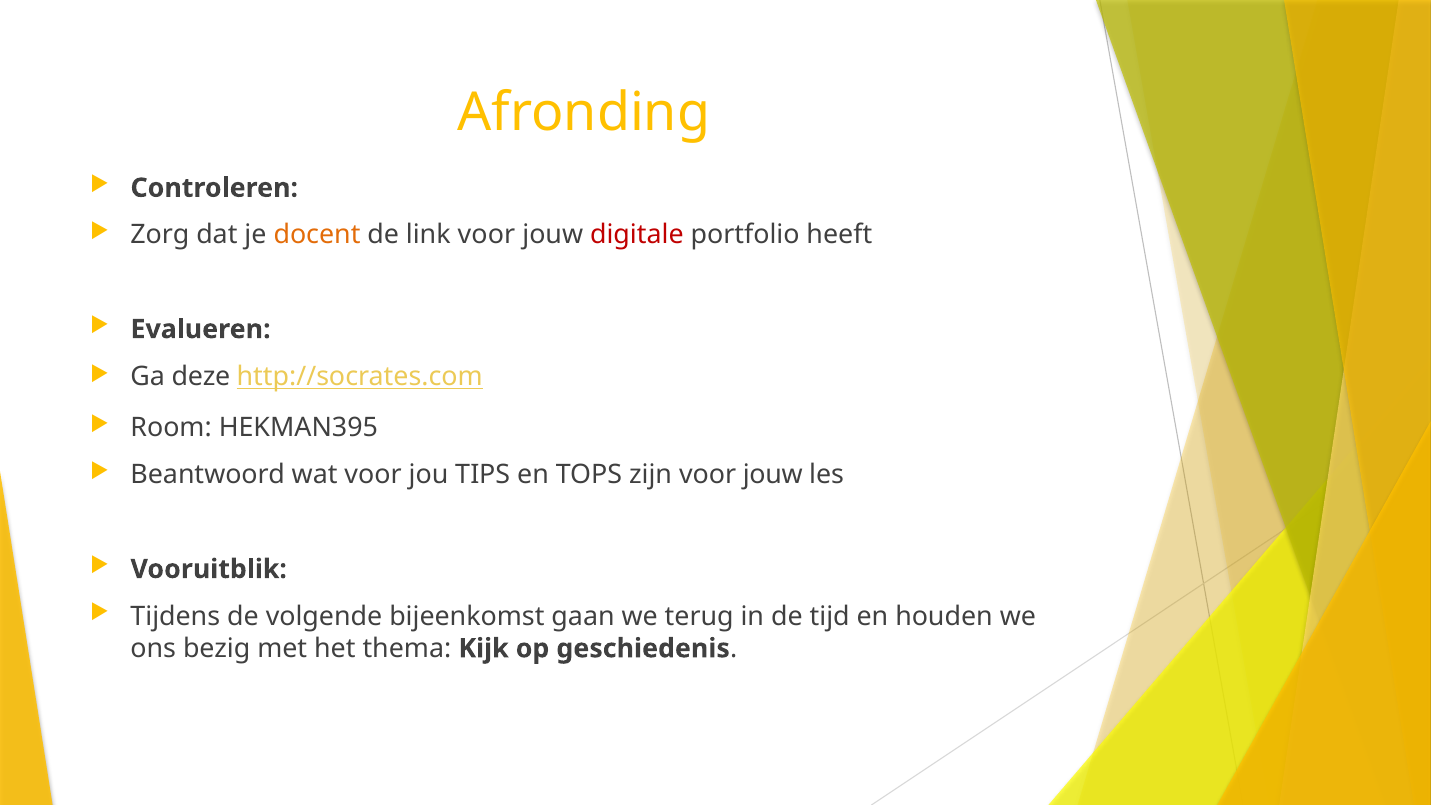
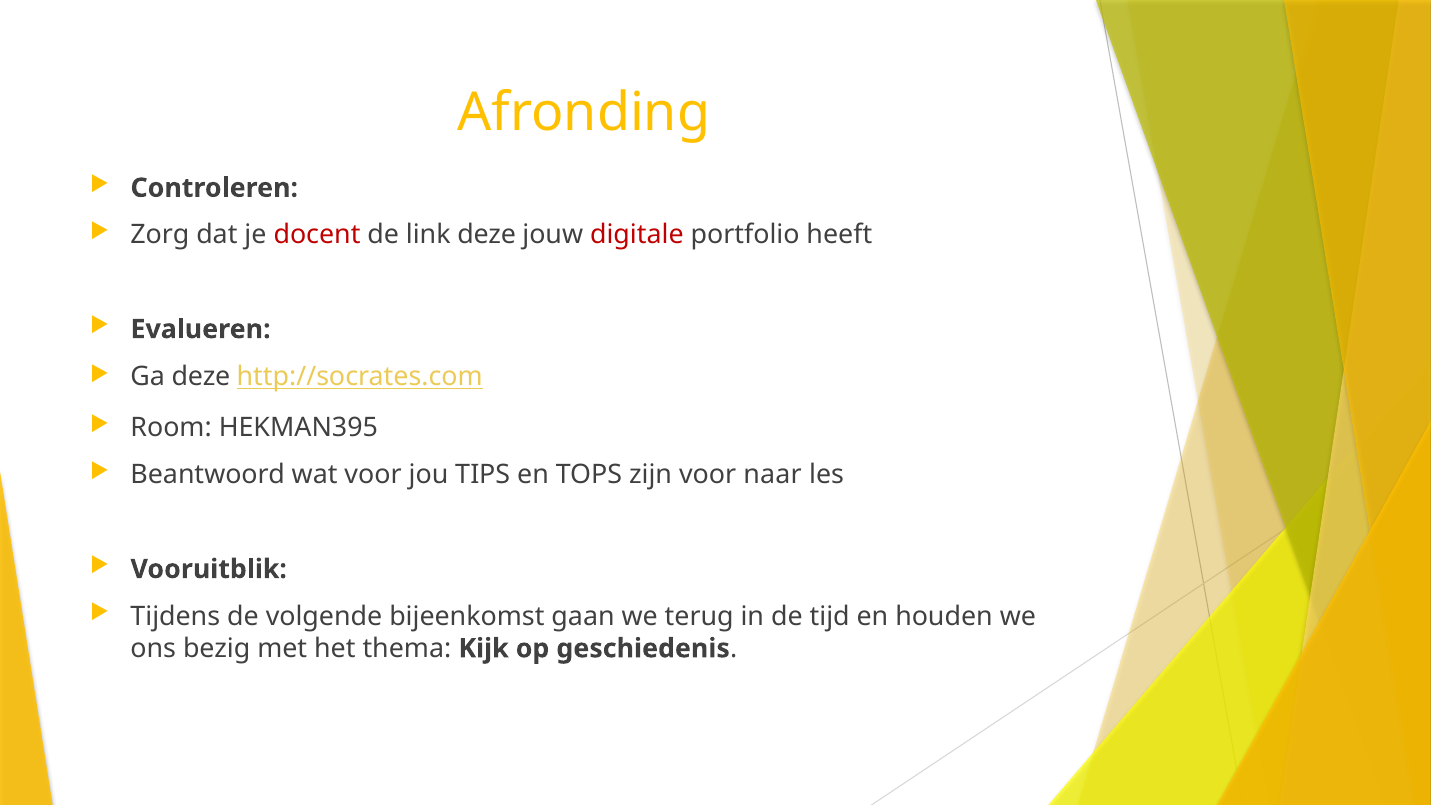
docent colour: orange -> red
link voor: voor -> deze
zijn voor jouw: jouw -> naar
